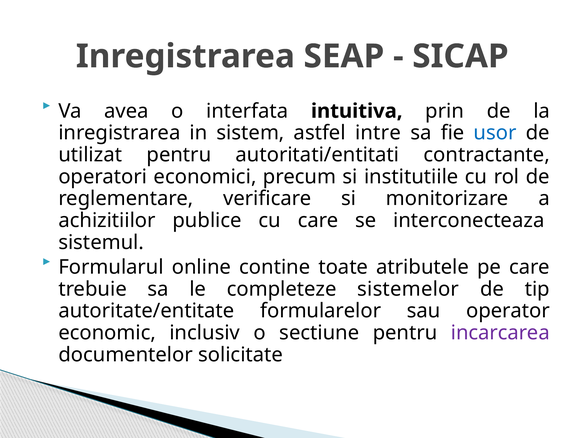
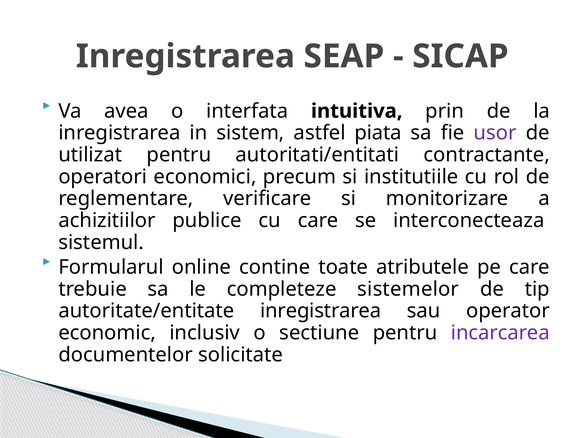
intre: intre -> piata
usor colour: blue -> purple
autoritate/entitate formularelor: formularelor -> inregistrarea
